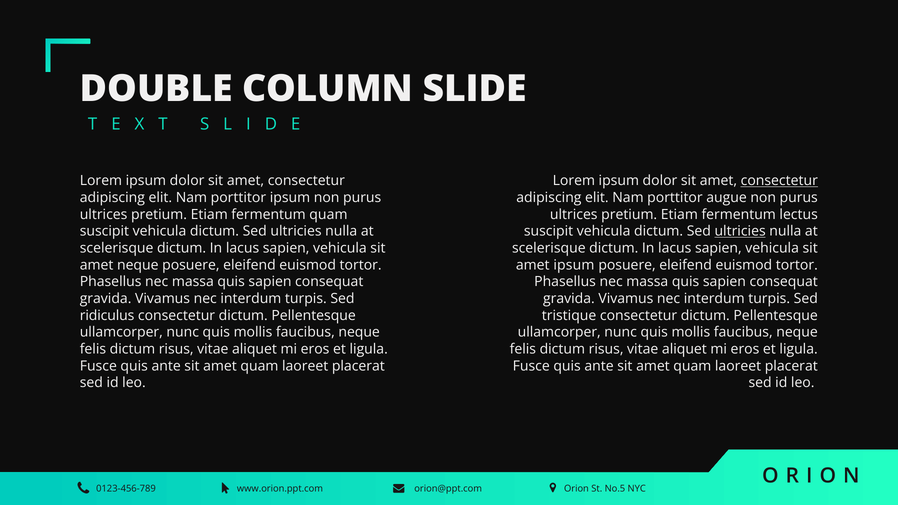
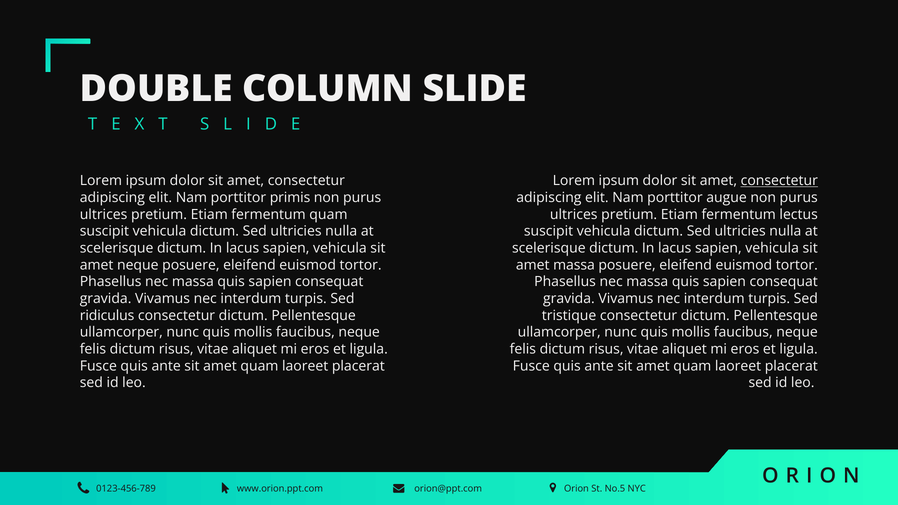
porttitor ipsum: ipsum -> primis
ultricies at (740, 231) underline: present -> none
amet ipsum: ipsum -> massa
